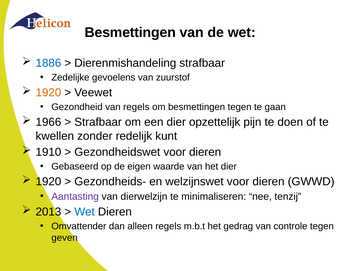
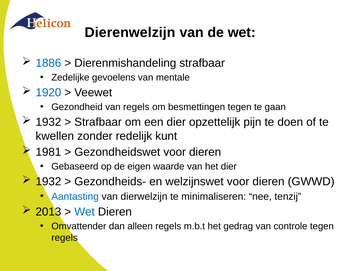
Besmettingen at (130, 32): Besmettingen -> Dierenwelzijn
zuurstof: zuurstof -> mentale
1920 at (48, 93) colour: orange -> blue
1966 at (48, 122): 1966 -> 1932
1910: 1910 -> 1981
1920 at (48, 181): 1920 -> 1932
Aantasting colour: purple -> blue
geven at (65, 237): geven -> regels
